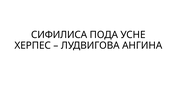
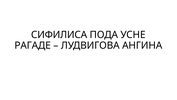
ХЕРПЕС: ХЕРПЕС -> РАГАДЕ
